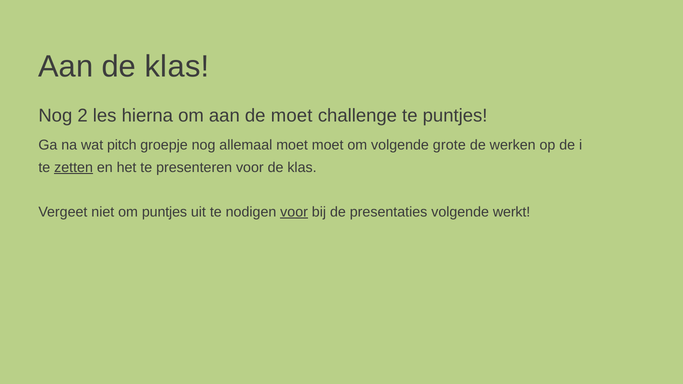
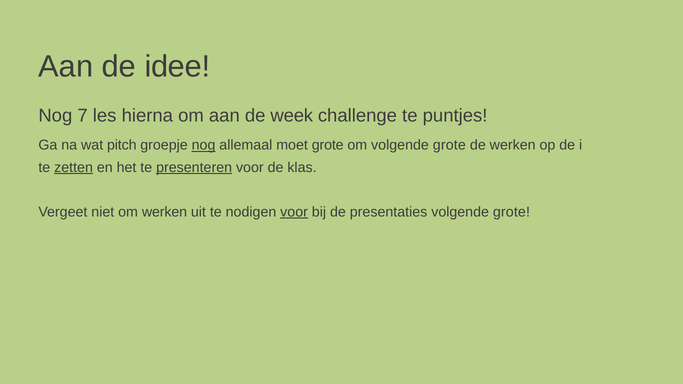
Aan de klas: klas -> idee
2: 2 -> 7
de moet: moet -> week
nog at (204, 145) underline: none -> present
moet moet: moet -> grote
presenteren underline: none -> present
om puntjes: puntjes -> werken
presentaties volgende werkt: werkt -> grote
